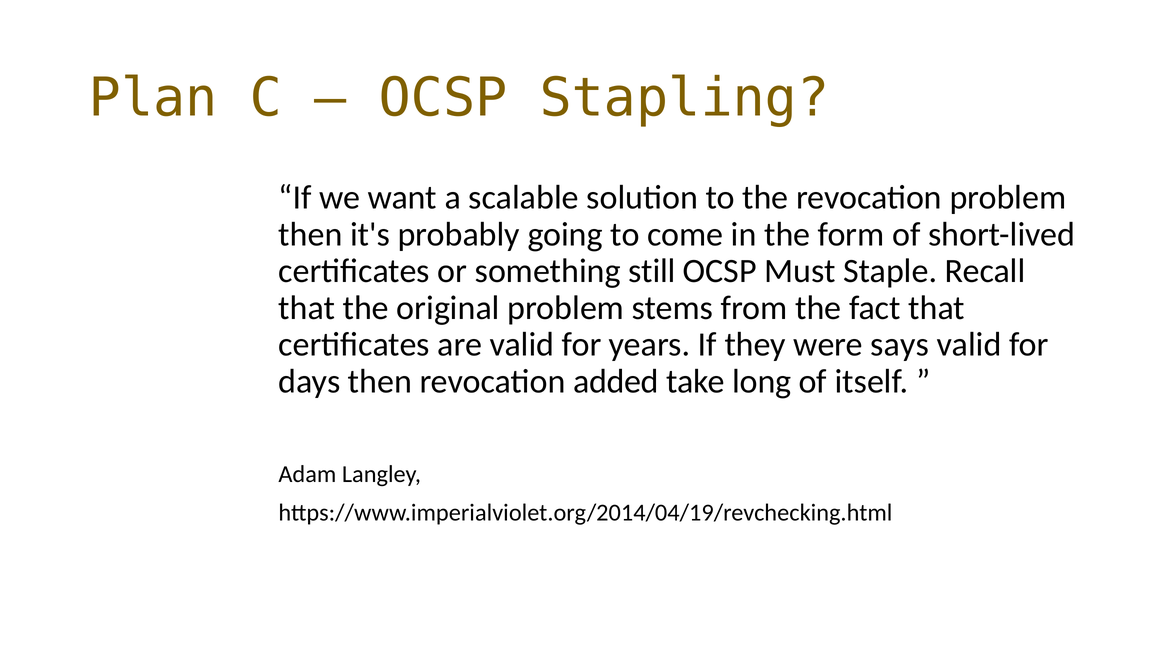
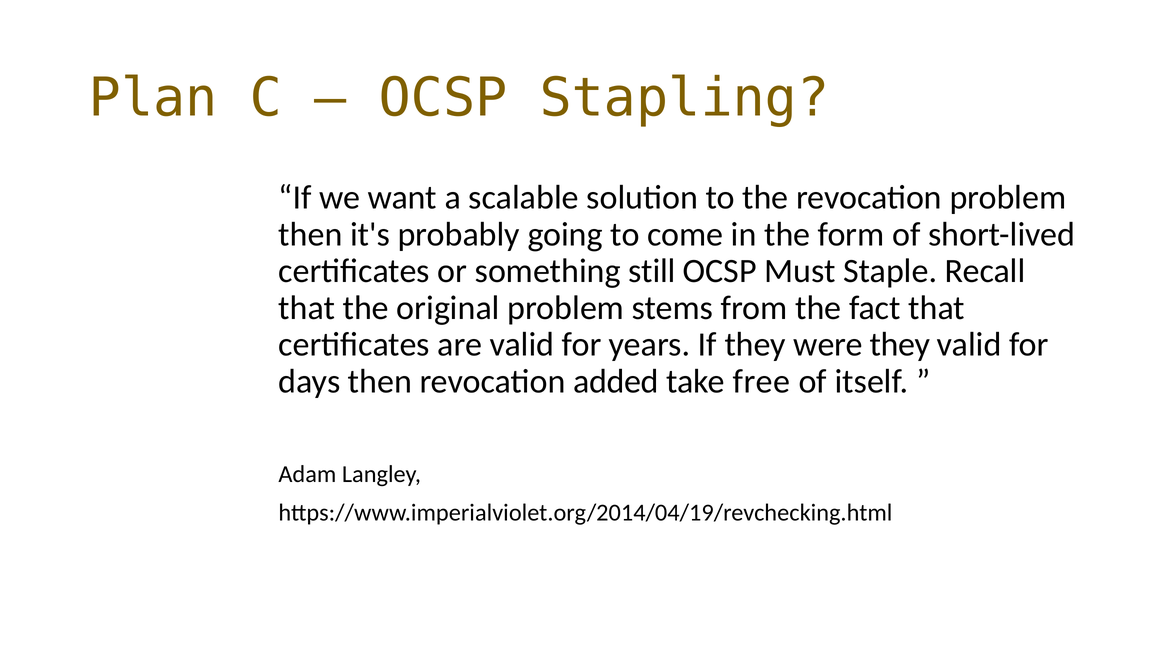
were says: says -> they
long: long -> free
